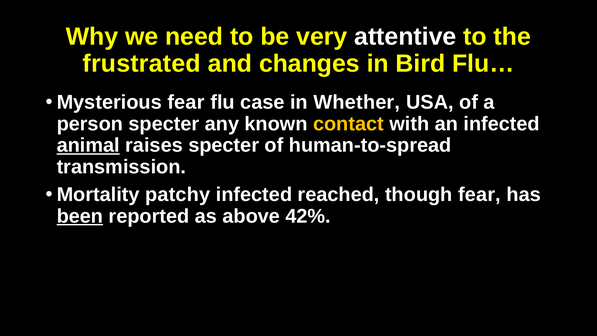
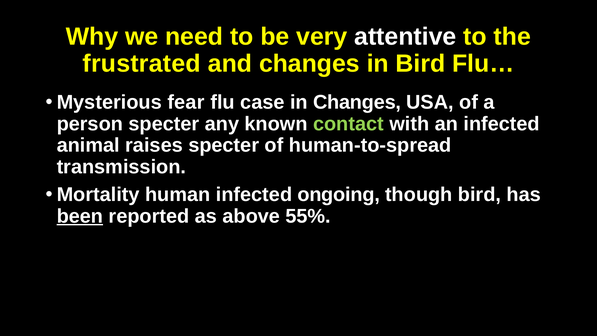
in Whether: Whether -> Changes
contact colour: yellow -> light green
animal underline: present -> none
patchy: patchy -> human
reached: reached -> ongoing
though fear: fear -> bird
42%: 42% -> 55%
